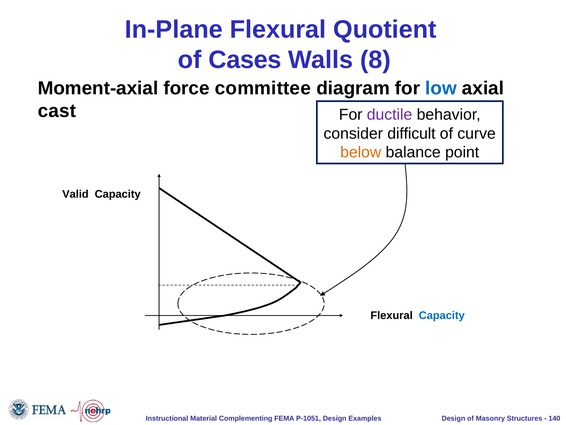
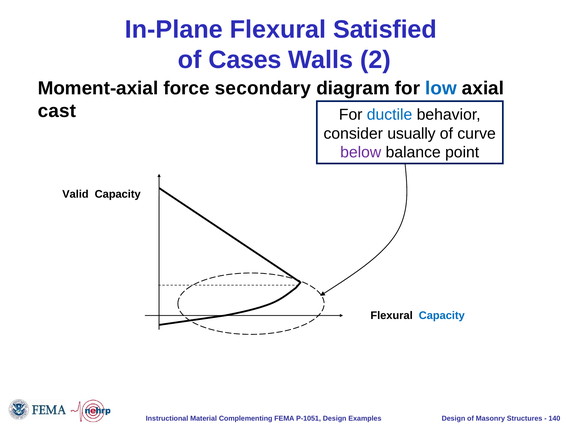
Quotient: Quotient -> Satisfied
8: 8 -> 2
committee: committee -> secondary
ductile colour: purple -> blue
difficult: difficult -> usually
below colour: orange -> purple
